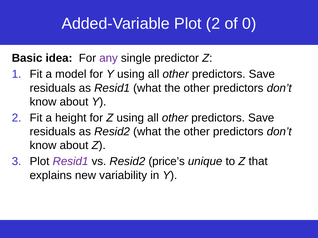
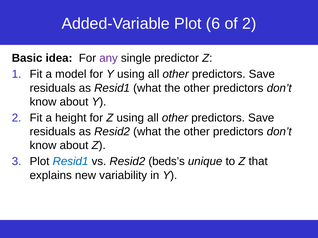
Plot 2: 2 -> 6
of 0: 0 -> 2
Resid1 at (71, 162) colour: purple -> blue
price’s: price’s -> beds’s
